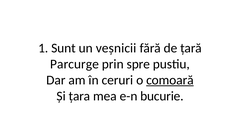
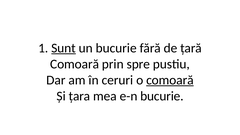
Sunt underline: none -> present
un veșnicii: veșnicii -> bucurie
Parcurge at (75, 64): Parcurge -> Comoară
